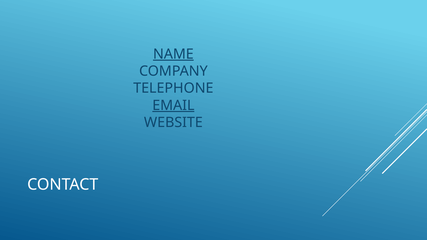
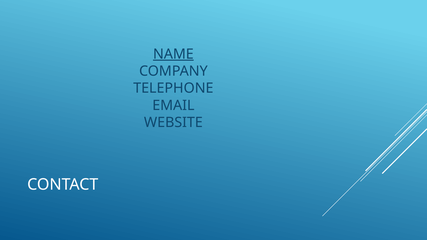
EMAIL underline: present -> none
